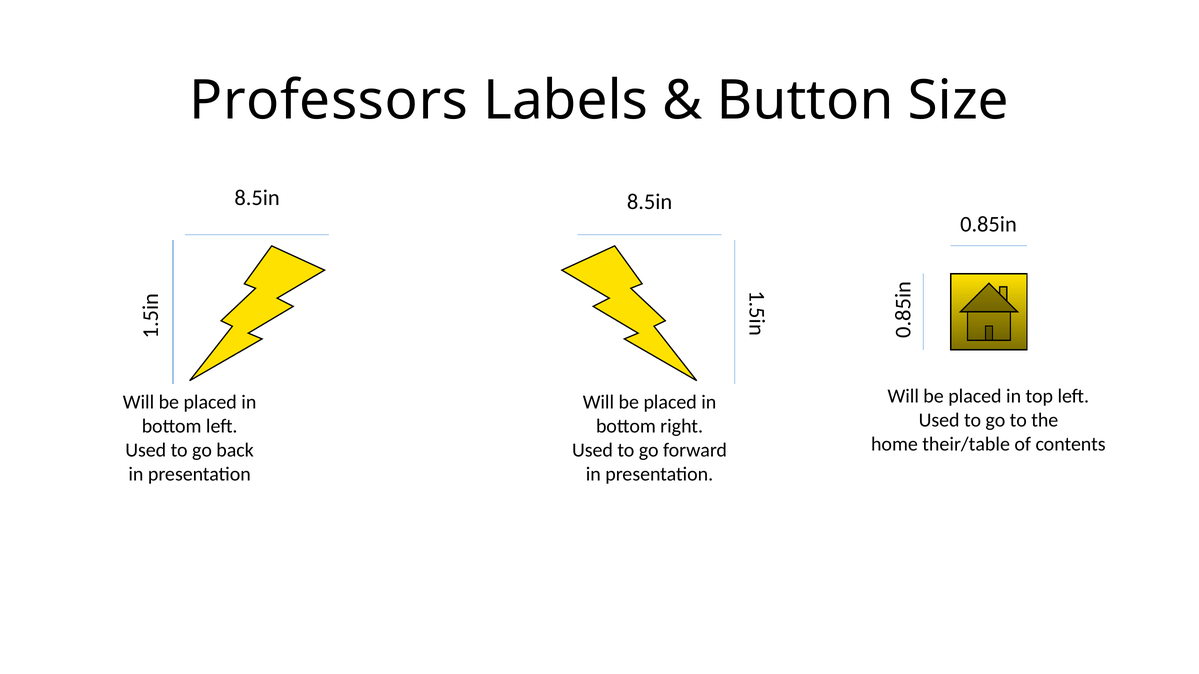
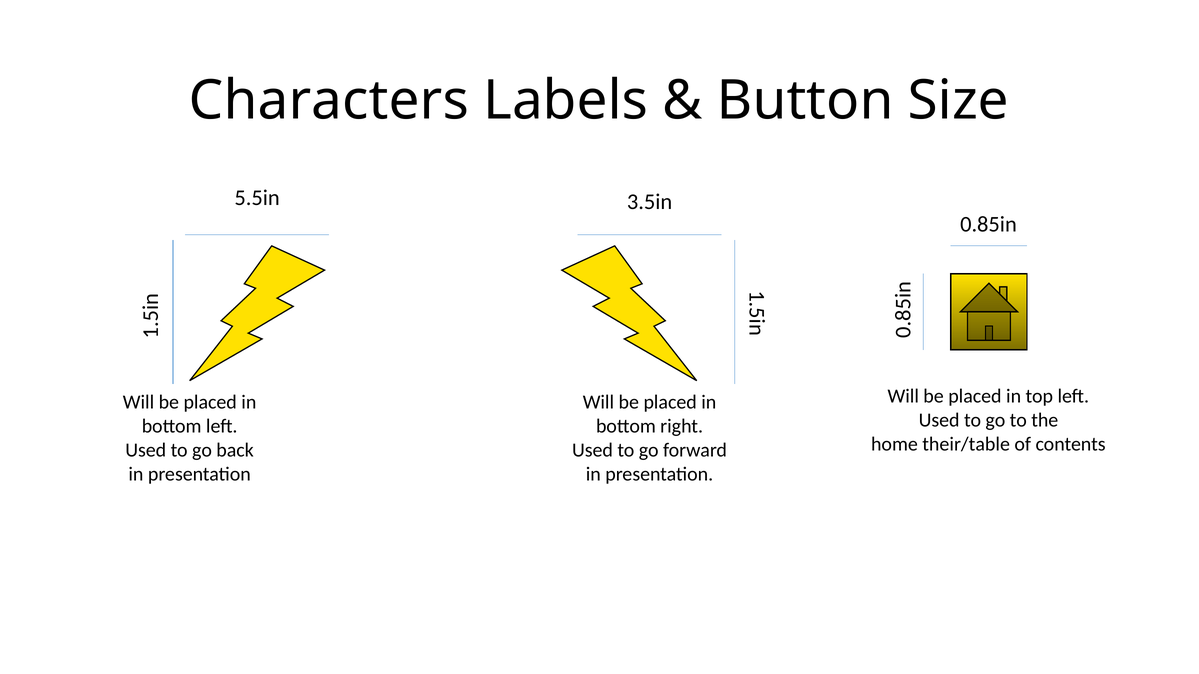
Professors: Professors -> Characters
8.5in at (257, 198): 8.5in -> 5.5in
8.5in at (650, 202): 8.5in -> 3.5in
